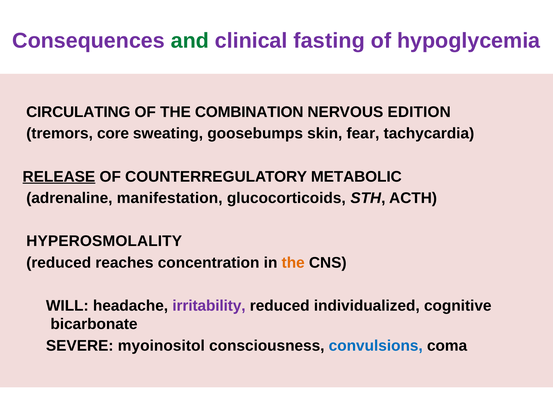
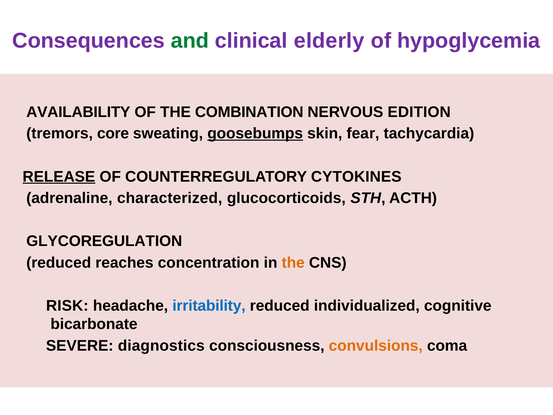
fasting: fasting -> elderly
CIRCULATING: CIRCULATING -> AVAILABILITY
goosebumps underline: none -> present
METABOLIC: METABOLIC -> CYTOKINES
manifestation: manifestation -> characterized
HYPEROSMOLALITY: HYPEROSMOLALITY -> GLYCOREGULATION
WILL: WILL -> RISK
irritability colour: purple -> blue
myoinositol: myoinositol -> diagnostics
convulsions colour: blue -> orange
